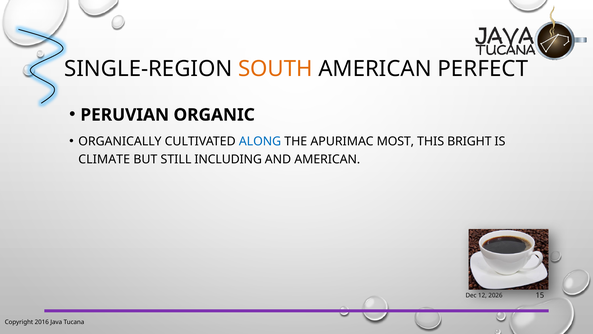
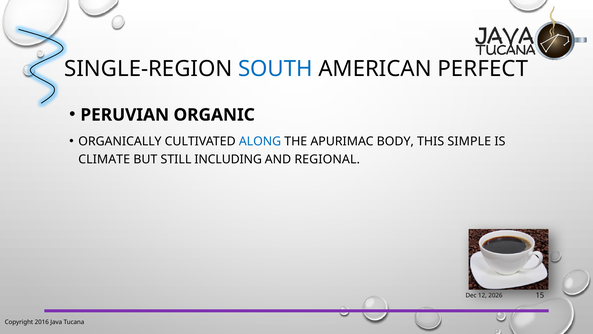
SOUTH colour: orange -> blue
MOST: MOST -> BODY
BRIGHT: BRIGHT -> SIMPLE
AND AMERICAN: AMERICAN -> REGIONAL
